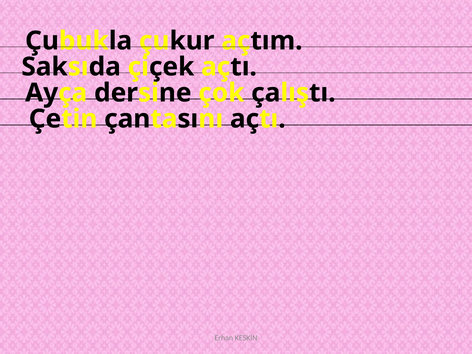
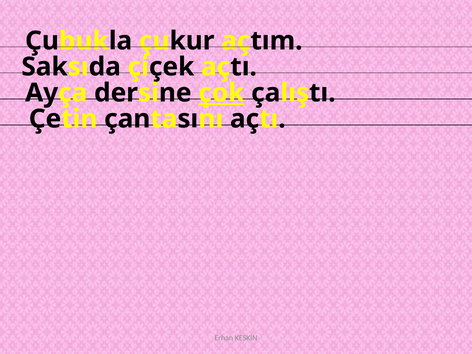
çok underline: none -> present
